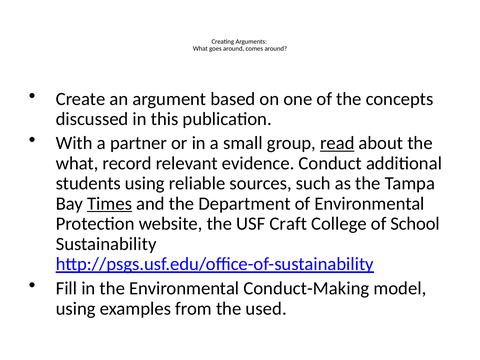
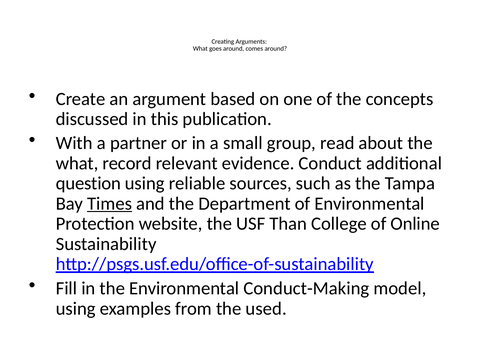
read underline: present -> none
students: students -> question
Craft: Craft -> Than
School: School -> Online
